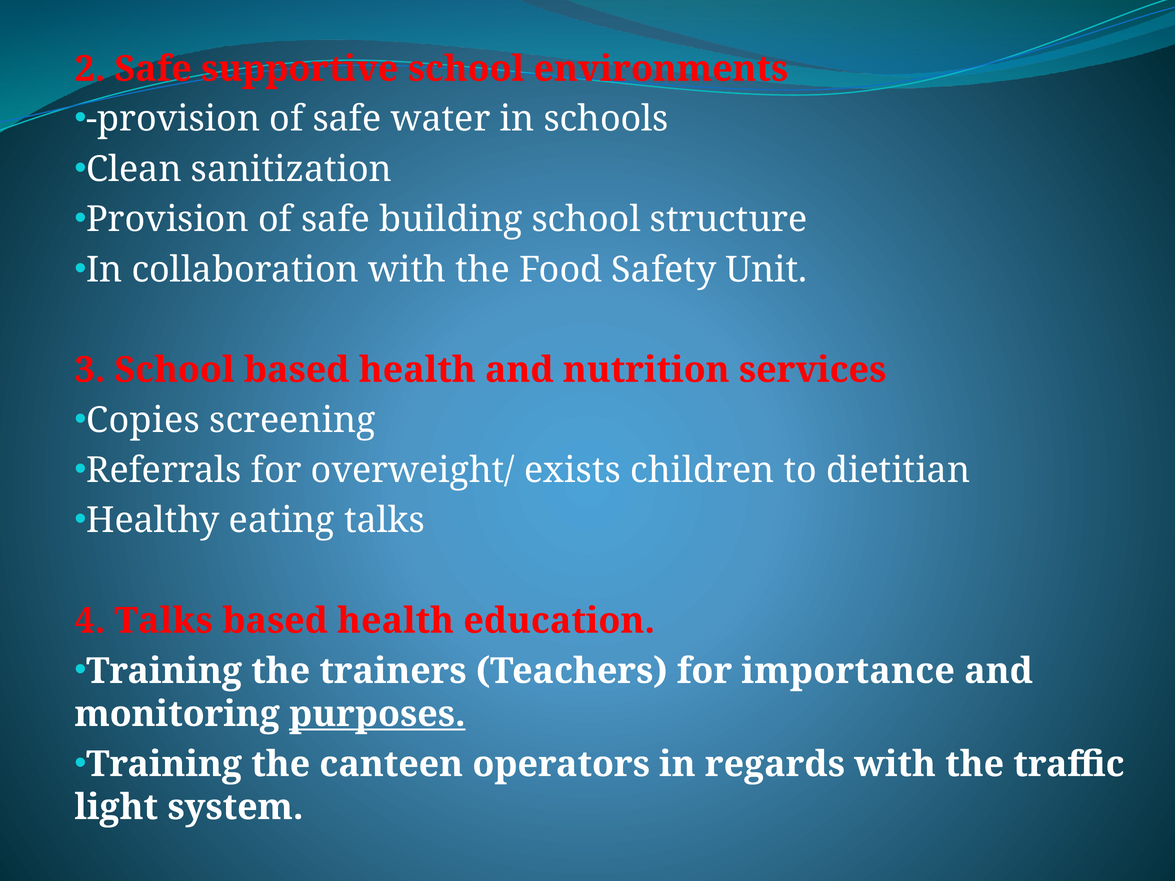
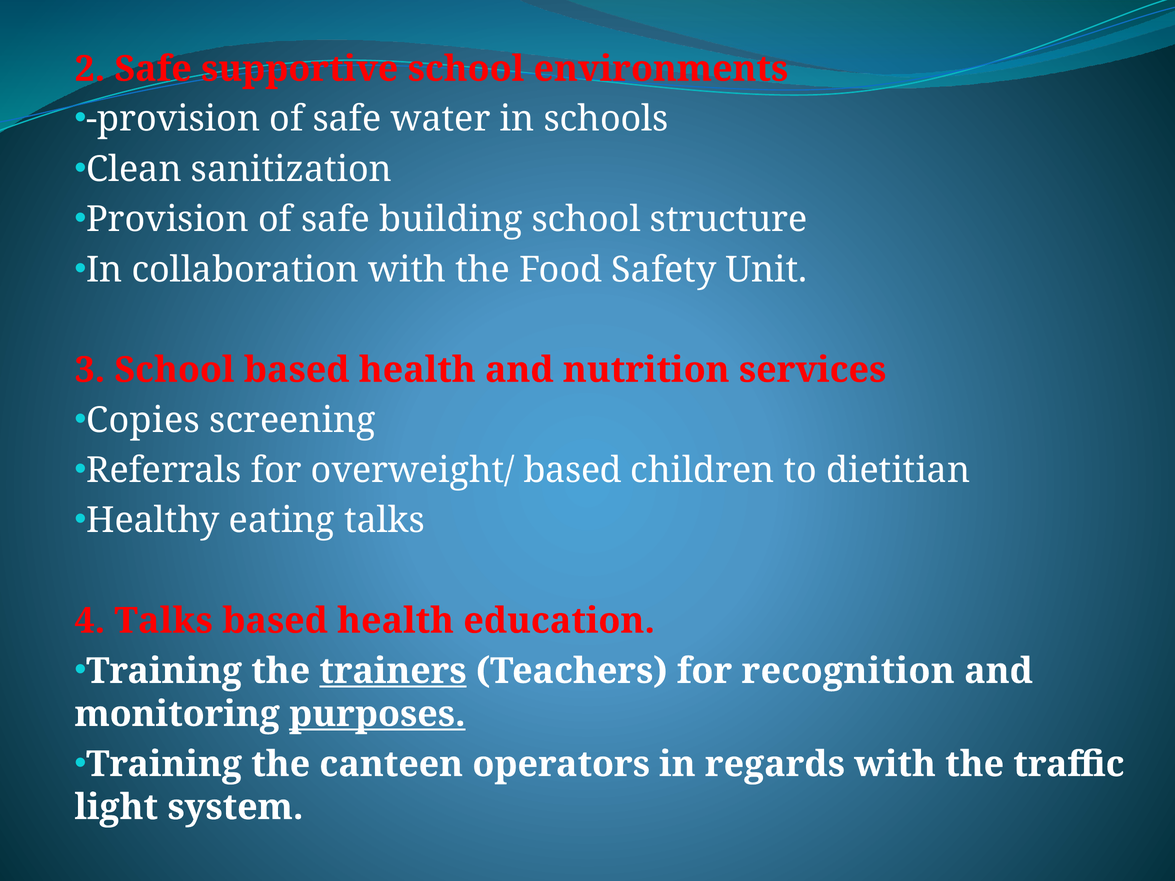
overweight/ exists: exists -> based
trainers underline: none -> present
importance: importance -> recognition
